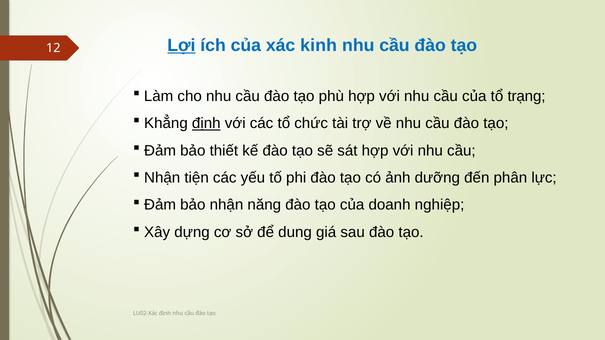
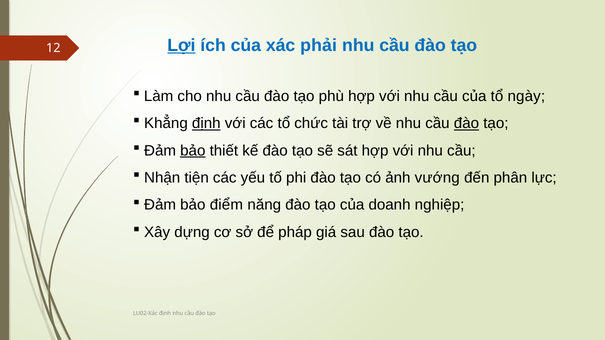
kinh: kinh -> phải
trạng: trạng -> ngày
đào at (466, 124) underline: none -> present
bảo at (193, 151) underline: none -> present
dưỡng: dưỡng -> vướng
bảo nhận: nhận -> điểm
dung: dung -> pháp
